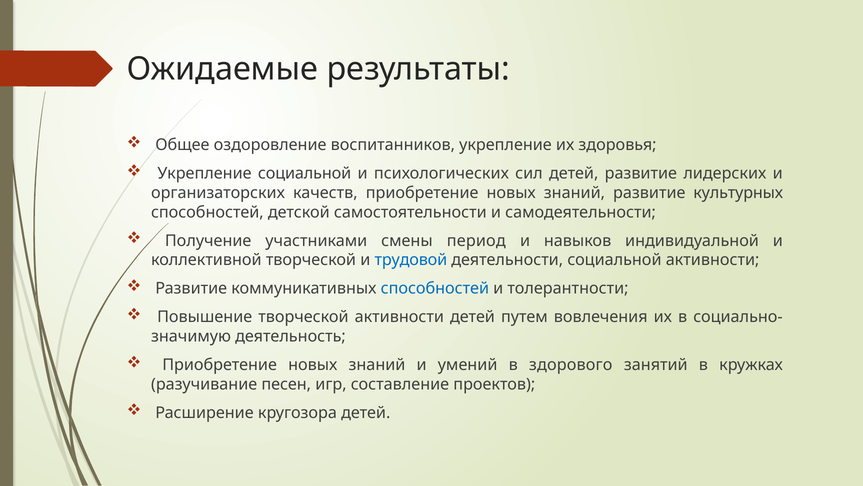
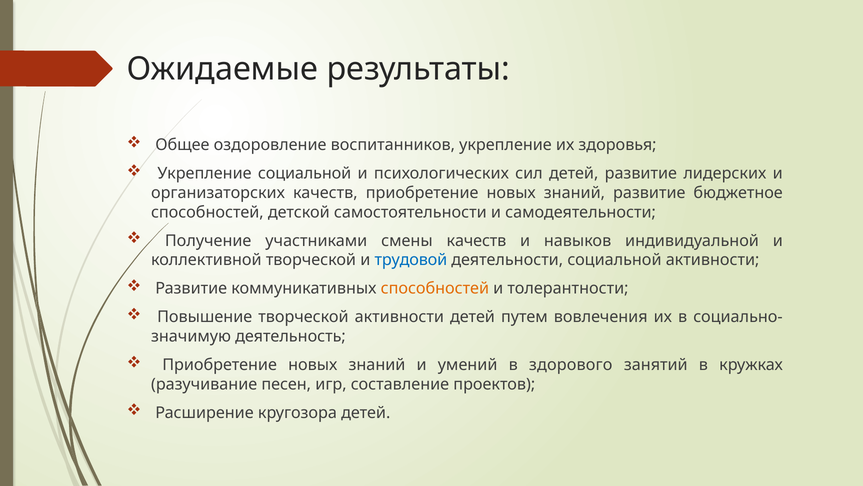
культурных: культурных -> бюджетное
смены период: период -> качеств
способностей at (435, 288) colour: blue -> orange
